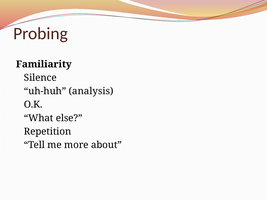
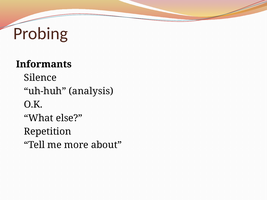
Familiarity: Familiarity -> Informants
